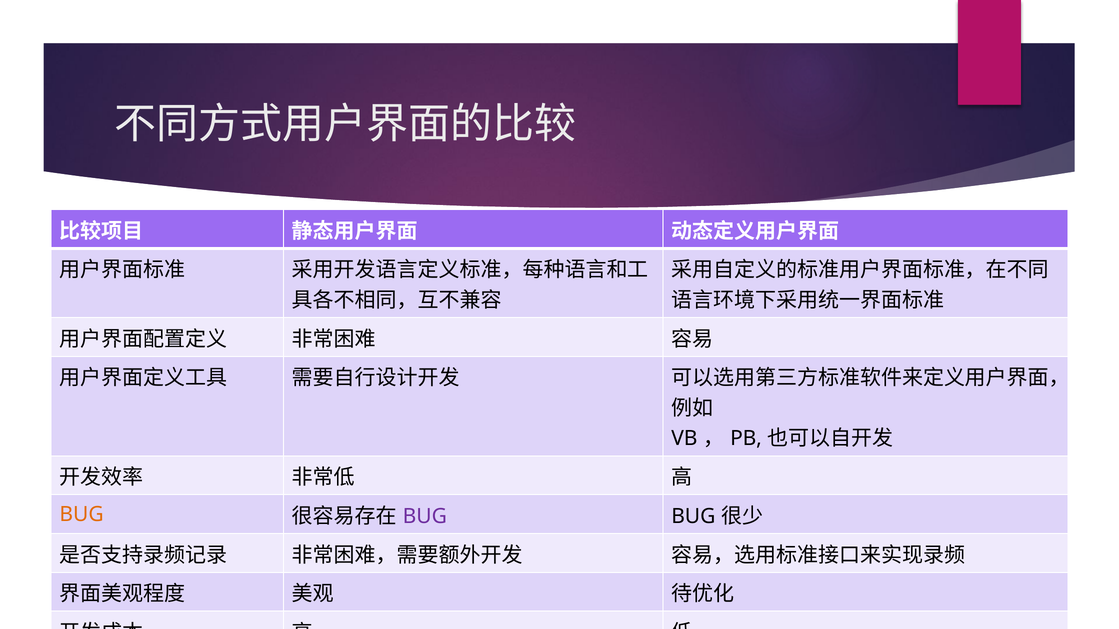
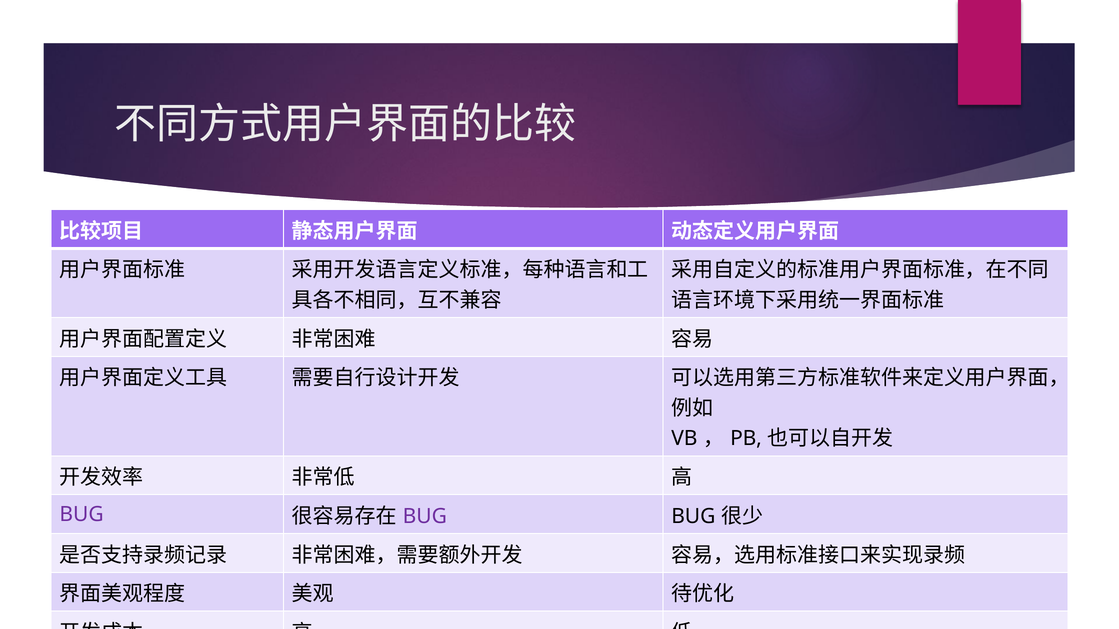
BUG at (82, 515) colour: orange -> purple
